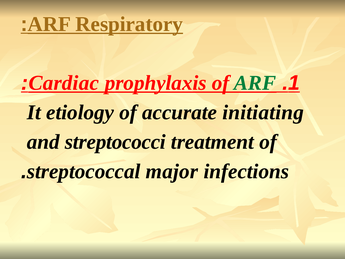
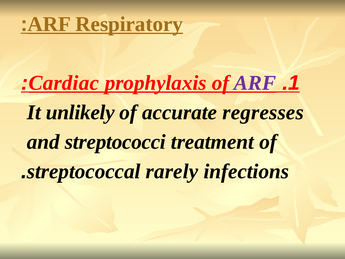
ARF at (255, 83) colour: green -> purple
etiology: etiology -> unlikely
initiating: initiating -> regresses
major: major -> rarely
